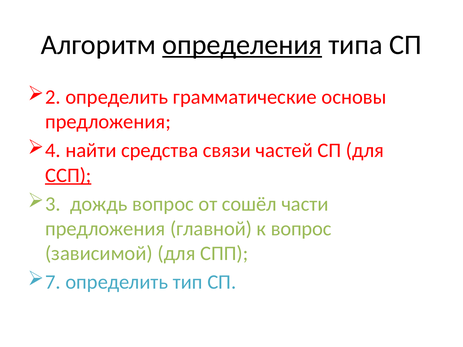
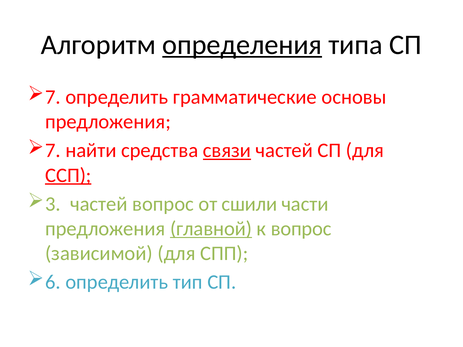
2 at (53, 97): 2 -> 7
4 at (53, 151): 4 -> 7
связи underline: none -> present
3 дождь: дождь -> частей
сошёл: сошёл -> сшили
главной underline: none -> present
7: 7 -> 6
